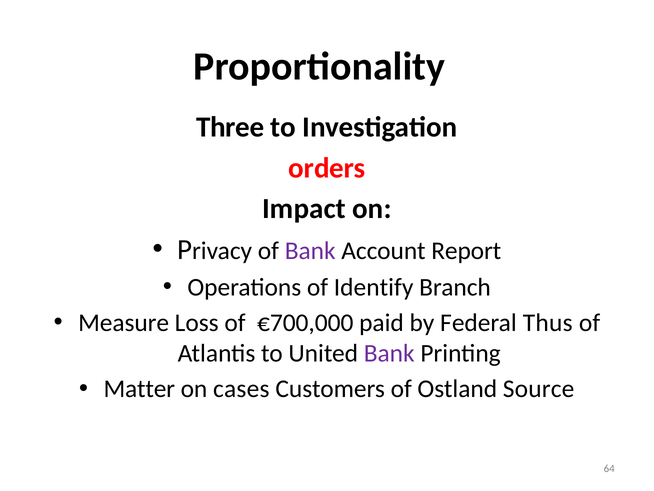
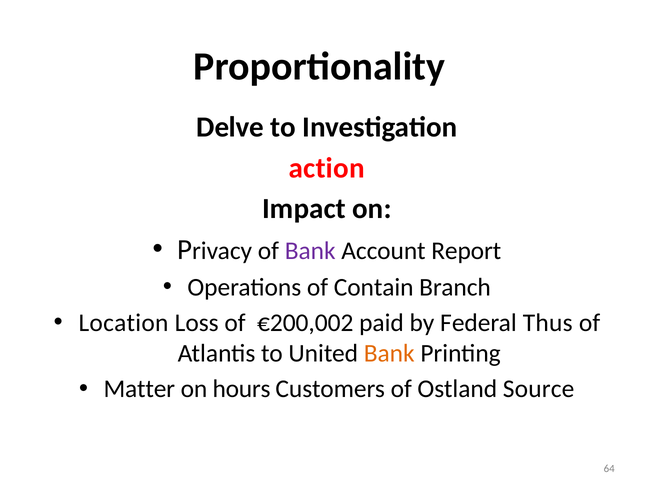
Three: Three -> Delve
orders: orders -> action
Identify: Identify -> Contain
Measure: Measure -> Location
€700,000: €700,000 -> €200,002
Bank at (389, 353) colour: purple -> orange
cases: cases -> hours
